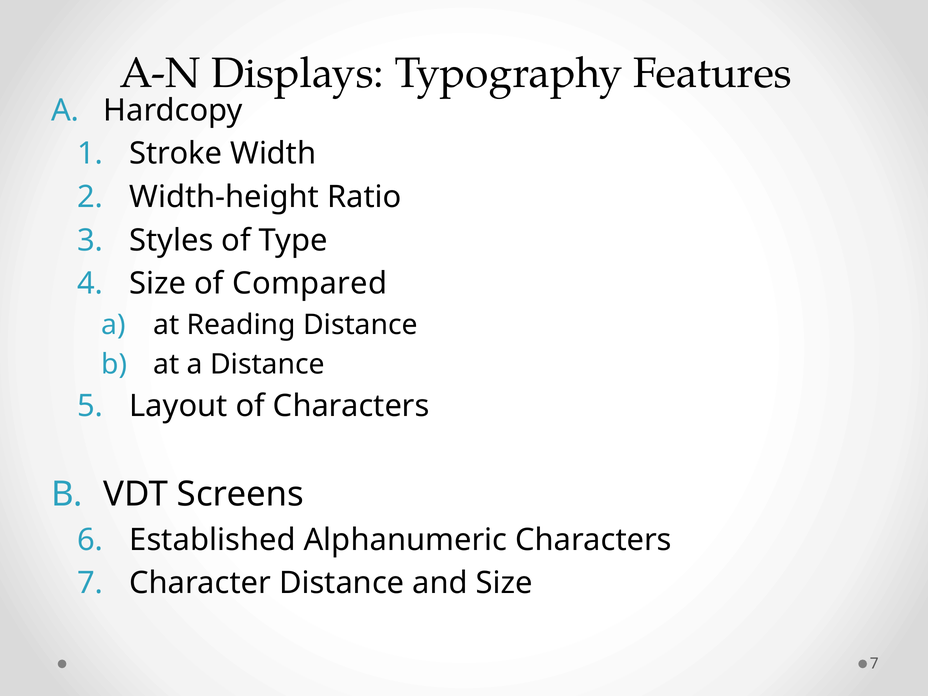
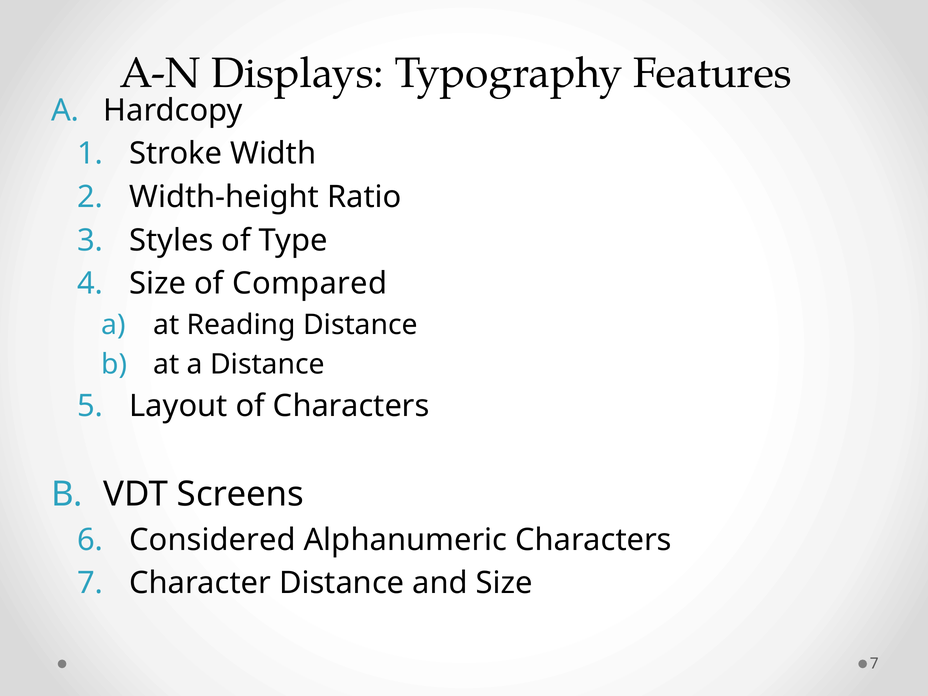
Established: Established -> Considered
